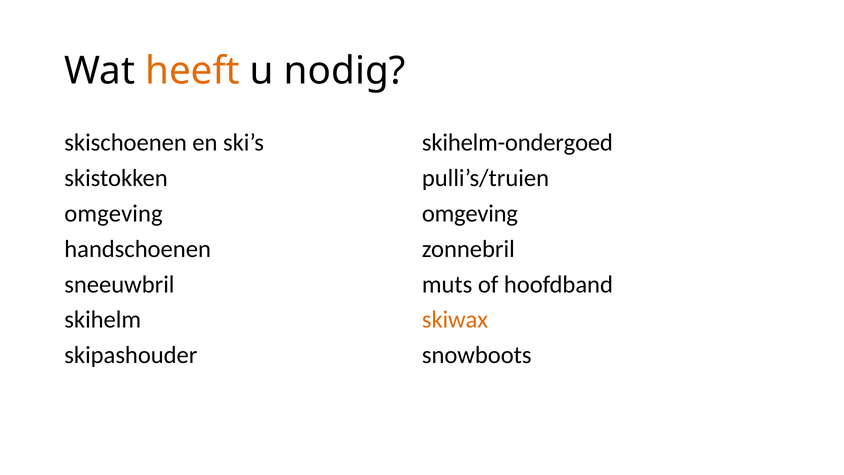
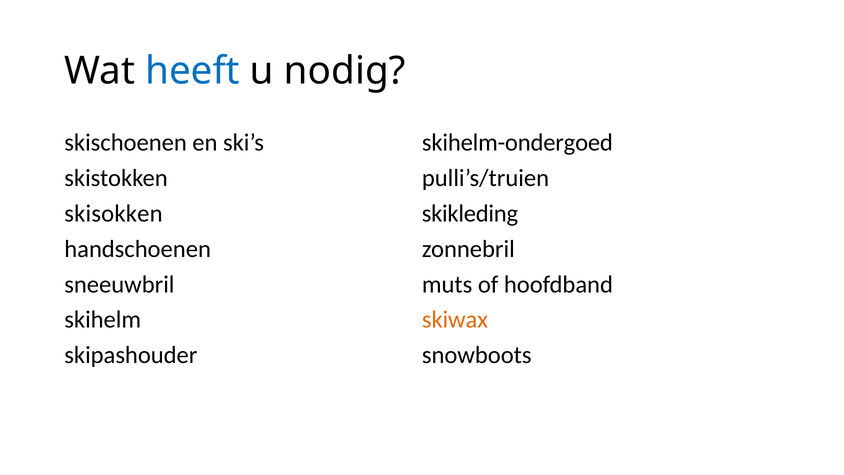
heeft colour: orange -> blue
omgeving at (114, 213): omgeving -> skisokken
omgeving at (470, 213): omgeving -> skikleding
